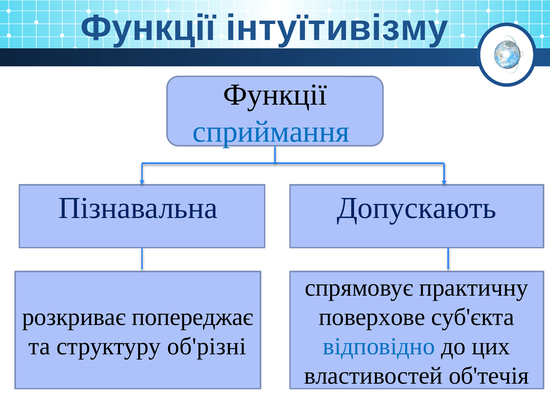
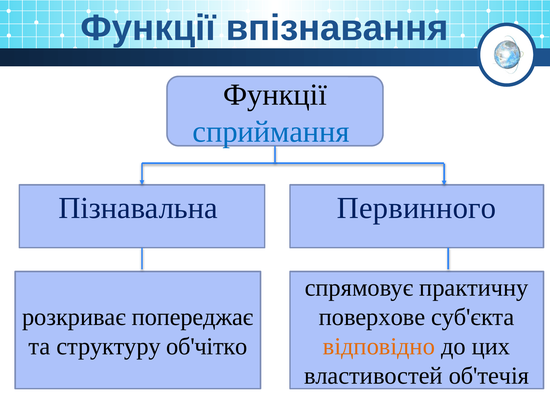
інтуїтивізму: інтуїтивізму -> впізнавання
Допускають: Допускають -> Первинного
об'різні: об'різні -> об'чітко
відповідно colour: blue -> orange
